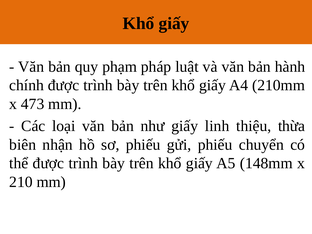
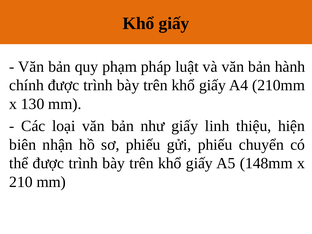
473: 473 -> 130
thừa: thừa -> hiện
